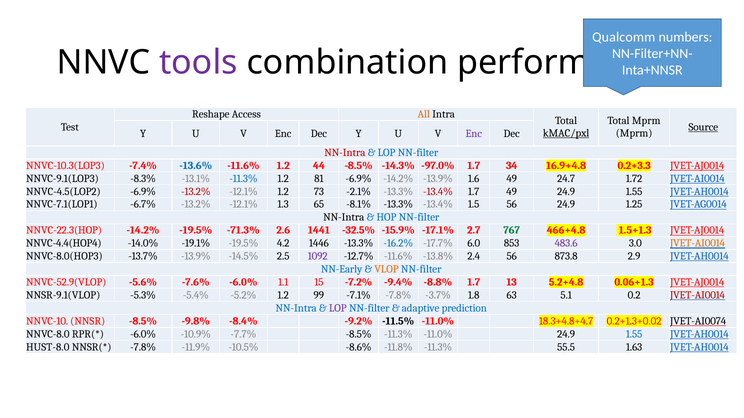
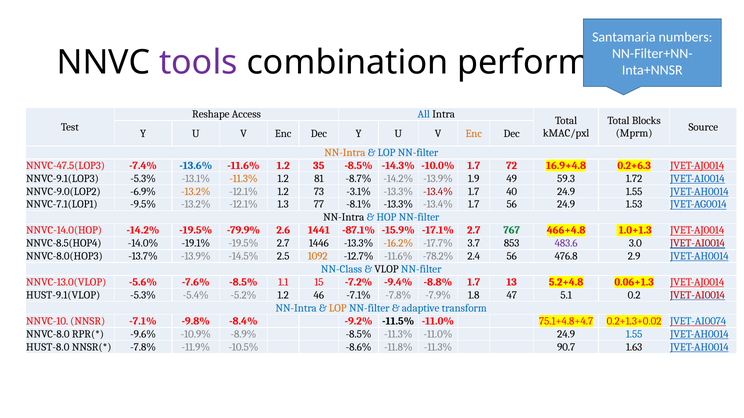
Qualcomm: Qualcomm -> Santamaria
All colour: orange -> blue
Total Mprm: Mprm -> Blocks
Source underline: present -> none
kMAC/pxl underline: present -> none
Enc at (474, 134) colour: purple -> orange
NN-Intra at (345, 153) colour: red -> orange
NNVC-10.3(LOP3: NNVC-10.3(LOP3 -> NNVC-47.5(LOP3
44: 44 -> 35
-97.0%: -97.0% -> -10.0%
34: 34 -> 72
0.2+3.3: 0.2+3.3 -> 0.2+6.3
NNVC-9.1(LOP3 -8.3%: -8.3% -> -5.3%
-11.3% at (243, 179) colour: blue -> orange
81 -6.9%: -6.9% -> -8.7%
1.6: 1.6 -> 1.9
24.7: 24.7 -> 59.3
NNVC-4.5(LOP2: NNVC-4.5(LOP2 -> NNVC-9.0(LOP2
-13.2% at (196, 192) colour: red -> orange
-2.1%: -2.1% -> -3.1%
1.7 49: 49 -> 40
-6.7%: -6.7% -> -9.5%
65: 65 -> 77
1.5 at (474, 205): 1.5 -> 1.7
1.25: 1.25 -> 1.53
NNVC-22.3(HOP: NNVC-22.3(HOP -> NNVC-14.0(HOP
-71.3%: -71.3% -> -79.9%
-32.5%: -32.5% -> -87.1%
1.5+1.3: 1.5+1.3 -> 1.0+1.3
NNVC-4.4(HOP4: NNVC-4.4(HOP4 -> NNVC-8.5(HOP4
-19.5% 4.2: 4.2 -> 2.7
-16.2% colour: blue -> orange
6.0: 6.0 -> 3.7
JVET-AI0014 at (697, 244) colour: orange -> red
1092 colour: purple -> orange
-13.8%: -13.8% -> -78.2%
873.8: 873.8 -> 476.8
NN-Early: NN-Early -> NN-Class
VLOP colour: orange -> black
NNVC-52.9(VLOP: NNVC-52.9(VLOP -> NNVC-13.0(VLOP
-7.6% -6.0%: -6.0% -> -8.5%
NNSR-9.1(VLOP: NNSR-9.1(VLOP -> HUST-9.1(VLOP
99: 99 -> 46
-3.7%: -3.7% -> -7.9%
63: 63 -> 47
LOP at (338, 308) colour: purple -> orange
prediction: prediction -> transform
NNSR -8.5%: -8.5% -> -7.1%
18.3+4.8+4.7: 18.3+4.8+4.7 -> 75.1+4.8+4.7
JVET-AI0074 colour: black -> blue
-6.0% at (143, 335): -6.0% -> -9.6%
-7.7%: -7.7% -> -8.9%
55.5: 55.5 -> 90.7
